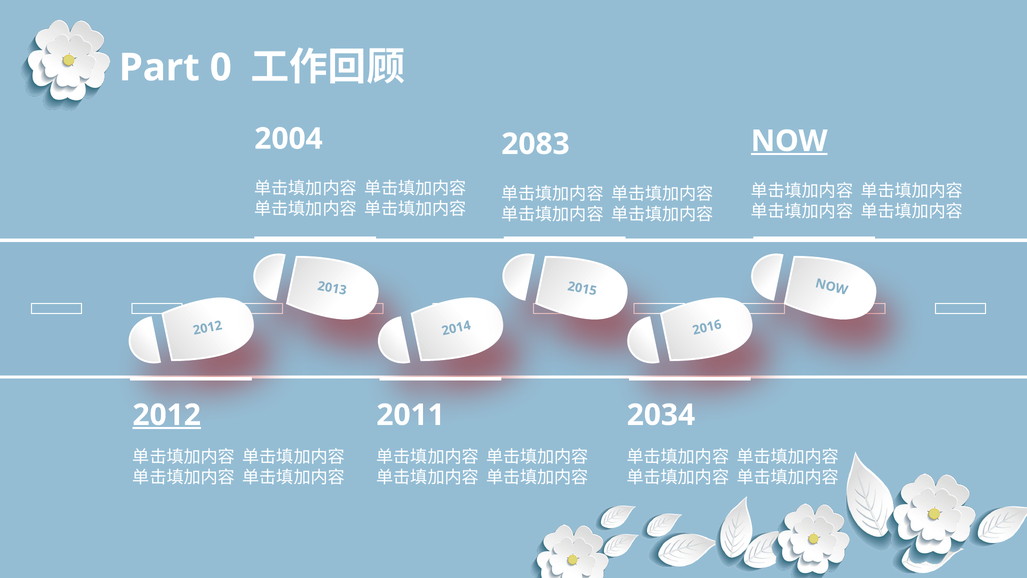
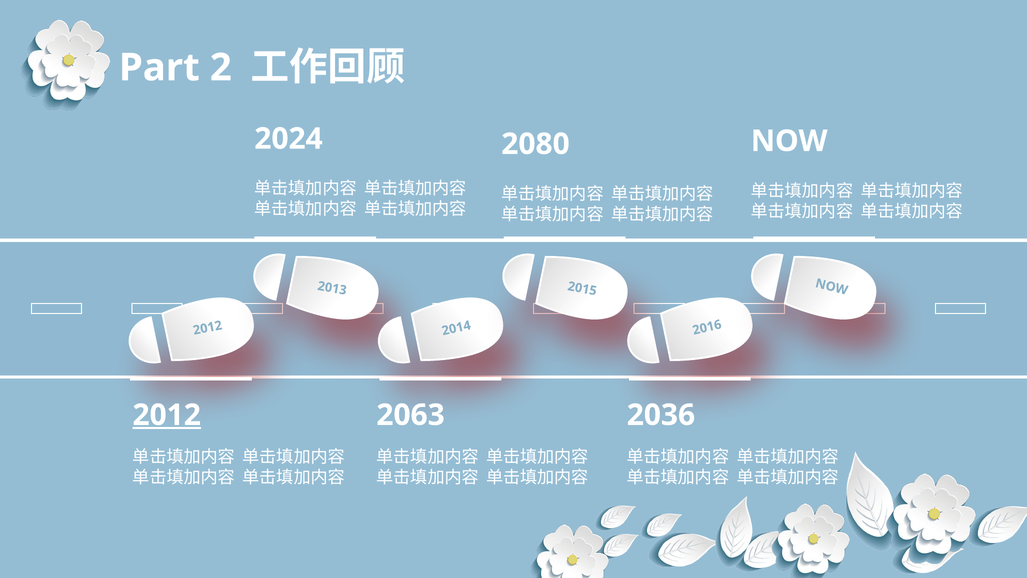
0: 0 -> 2
2004: 2004 -> 2024
NOW underline: present -> none
2083: 2083 -> 2080
2011: 2011 -> 2063
2034: 2034 -> 2036
